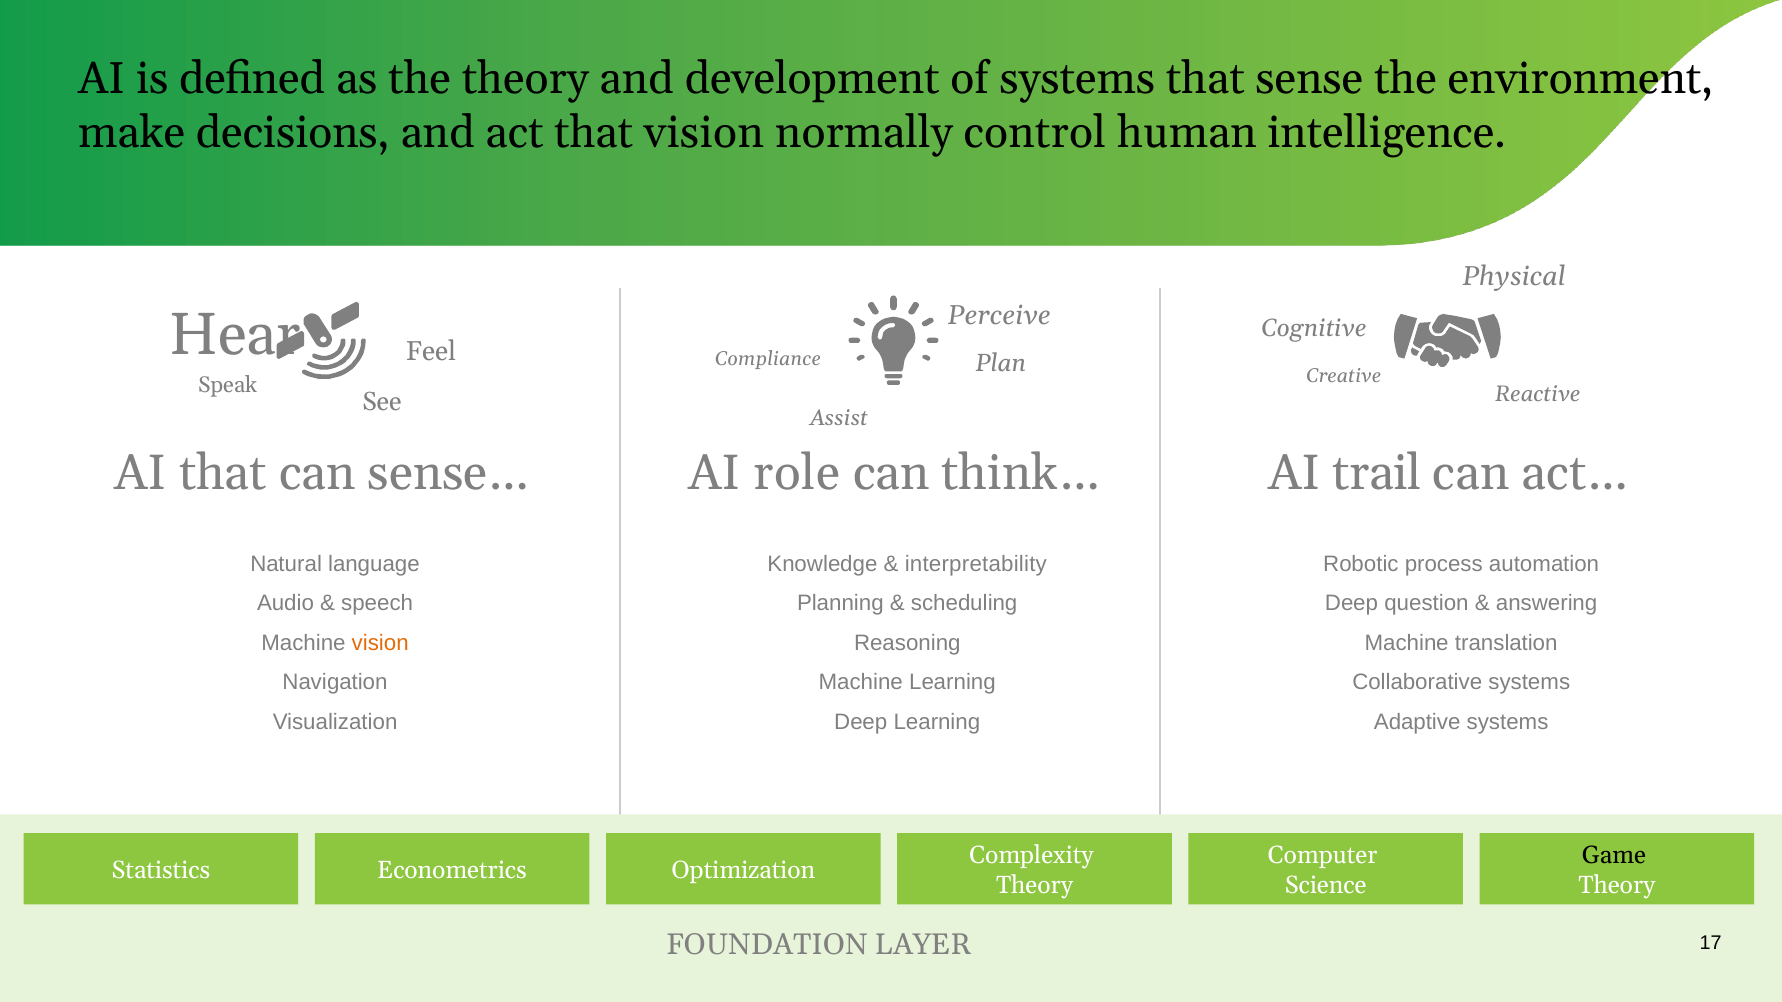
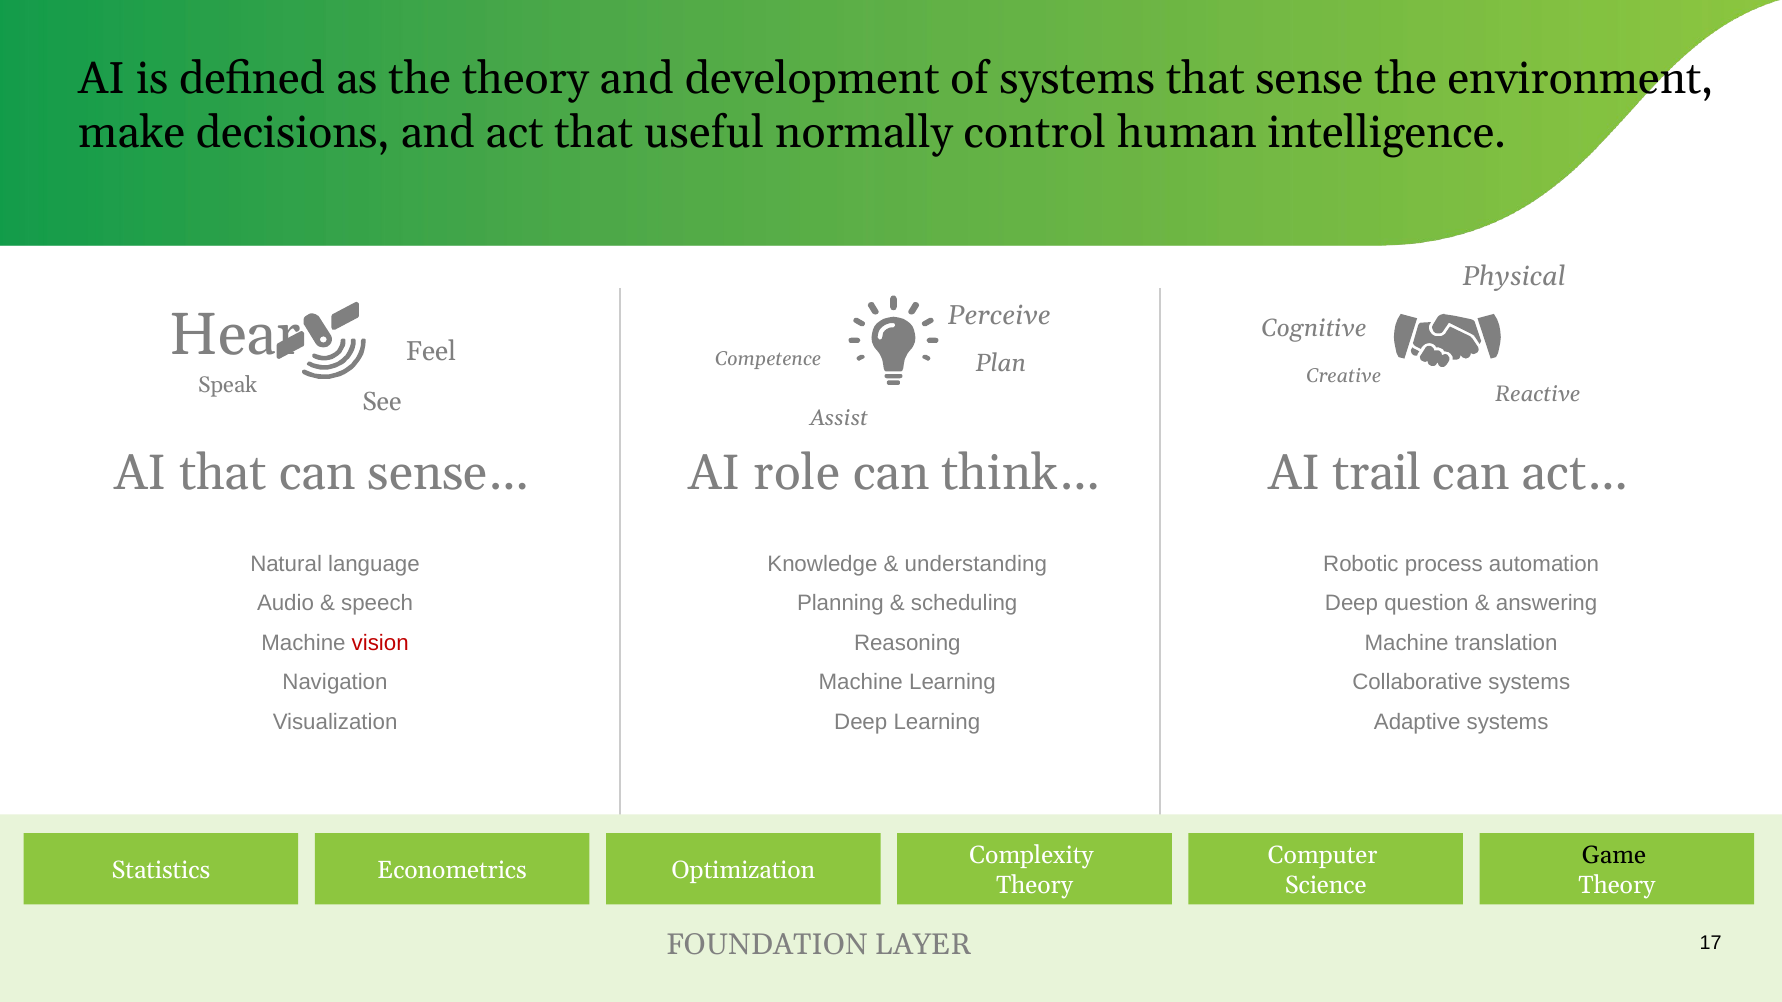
that vision: vision -> useful
Compliance: Compliance -> Competence
interpretability: interpretability -> understanding
vision at (380, 643) colour: orange -> red
